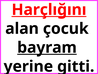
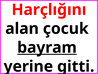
Harçlığını underline: present -> none
